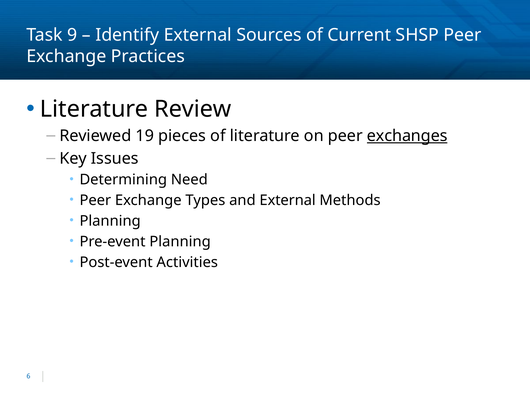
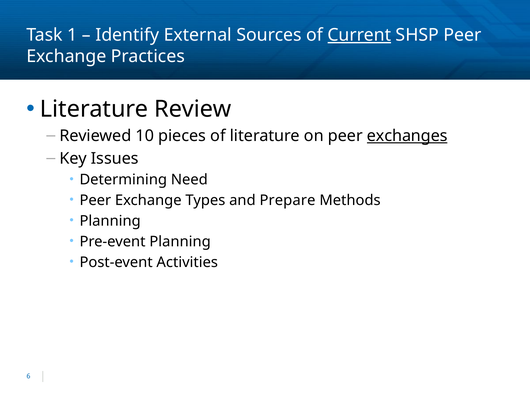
9: 9 -> 1
Current underline: none -> present
19: 19 -> 10
and External: External -> Prepare
